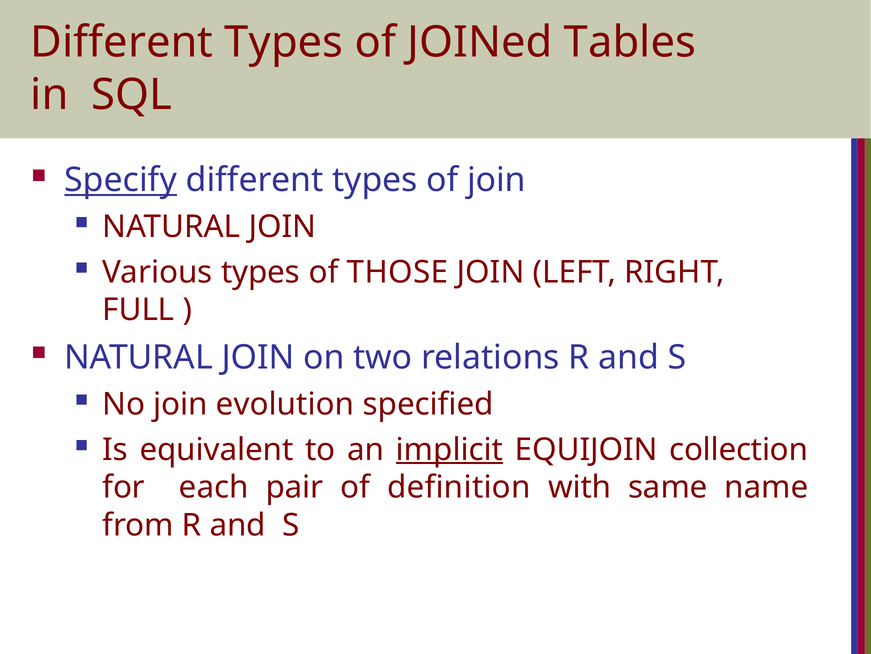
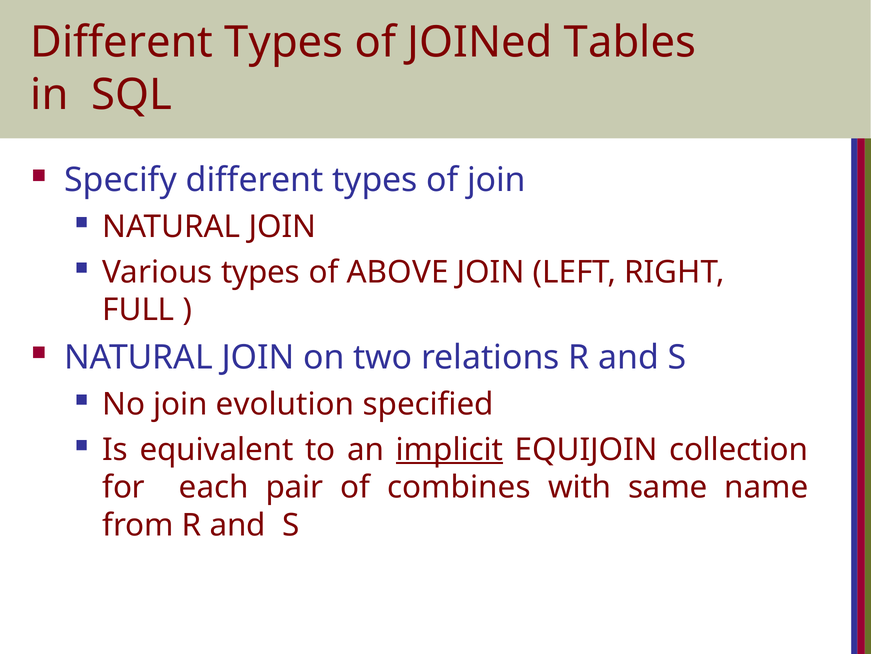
Specify underline: present -> none
THOSE: THOSE -> ABOVE
definition: definition -> combines
